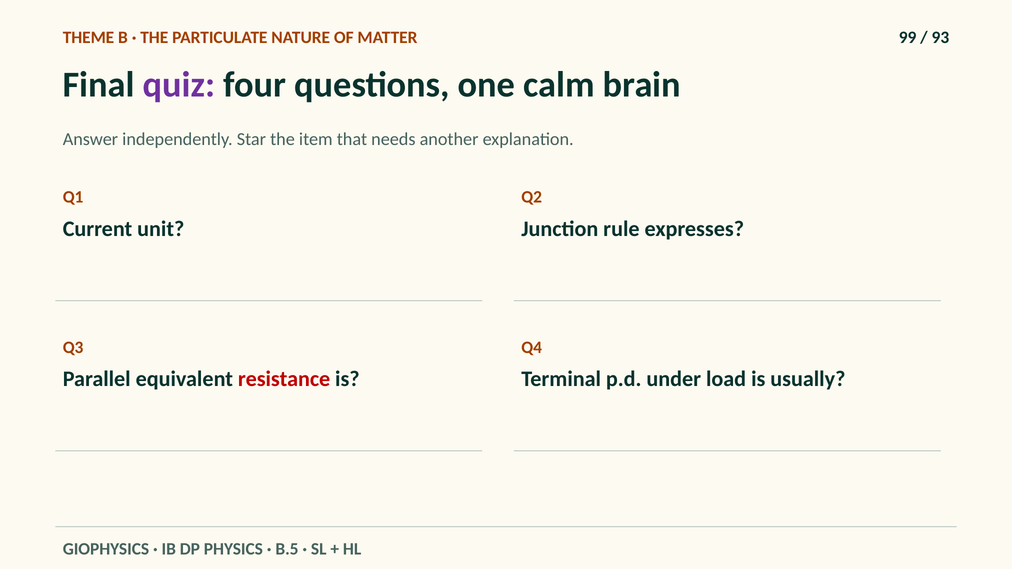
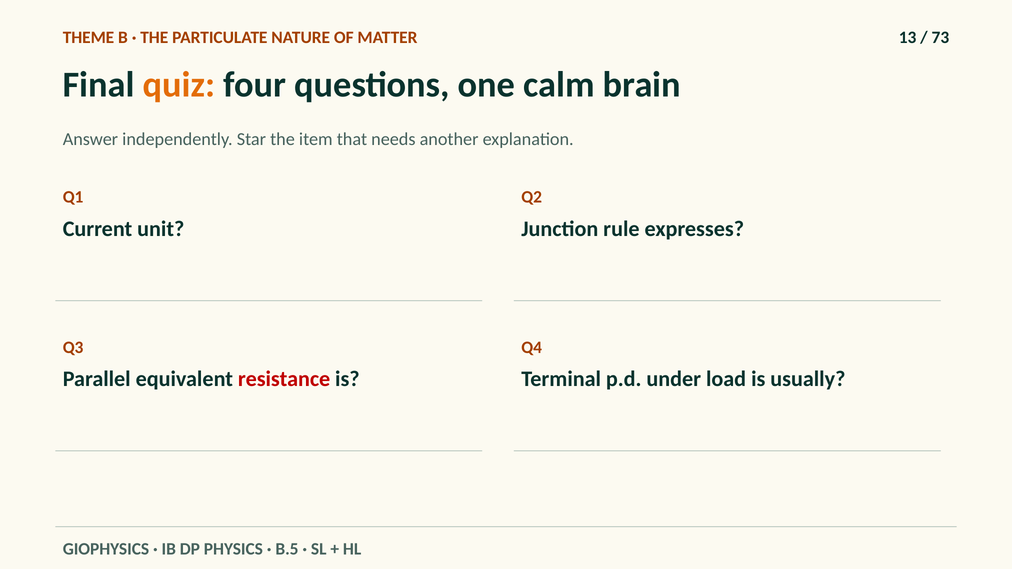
99: 99 -> 13
93: 93 -> 73
quiz colour: purple -> orange
